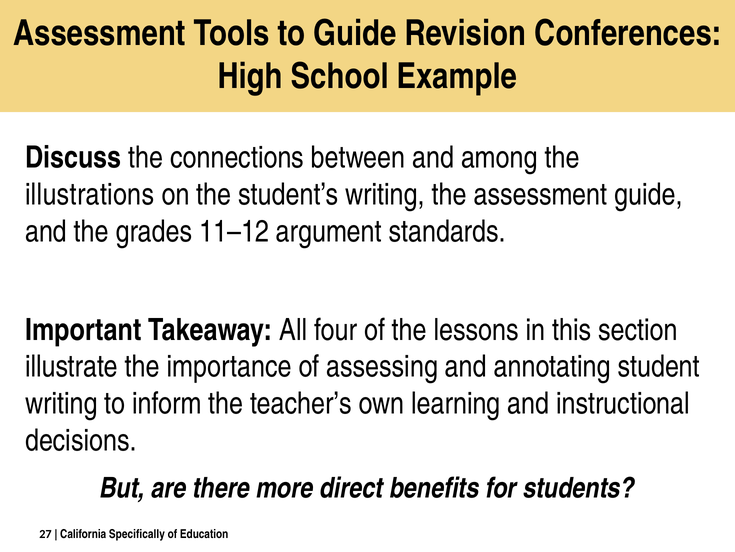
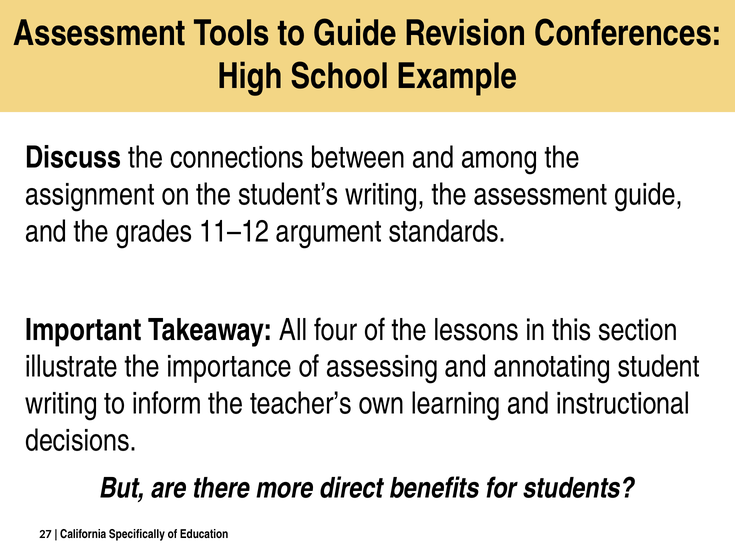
illustrations: illustrations -> assignment
